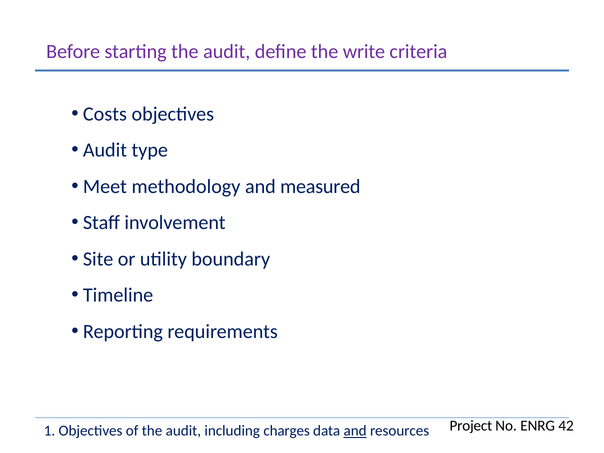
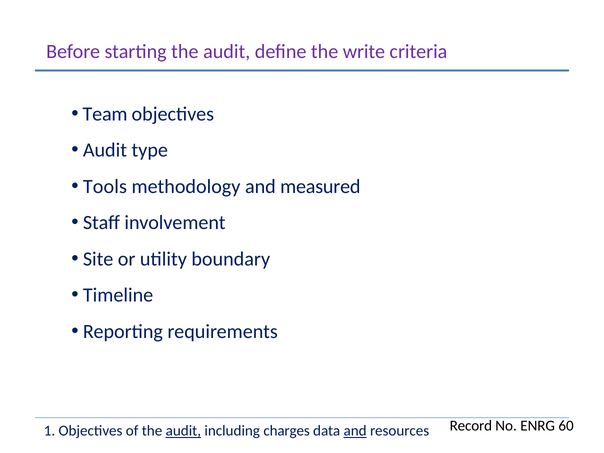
Costs: Costs -> Team
Meet: Meet -> Tools
Project: Project -> Record
42: 42 -> 60
audit at (183, 431) underline: none -> present
